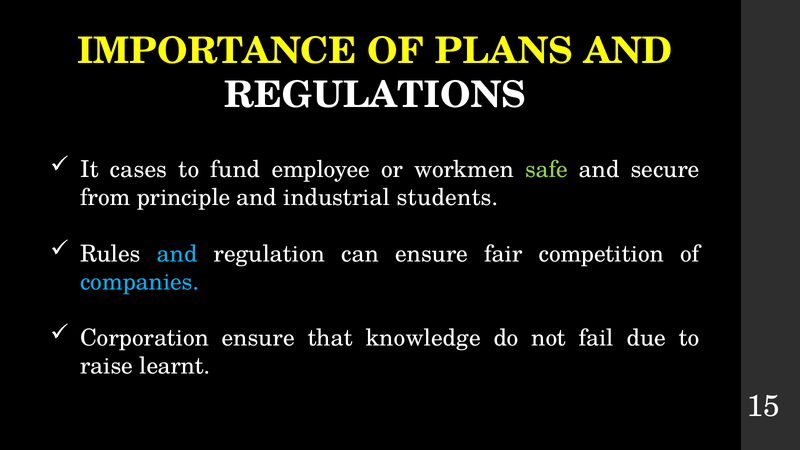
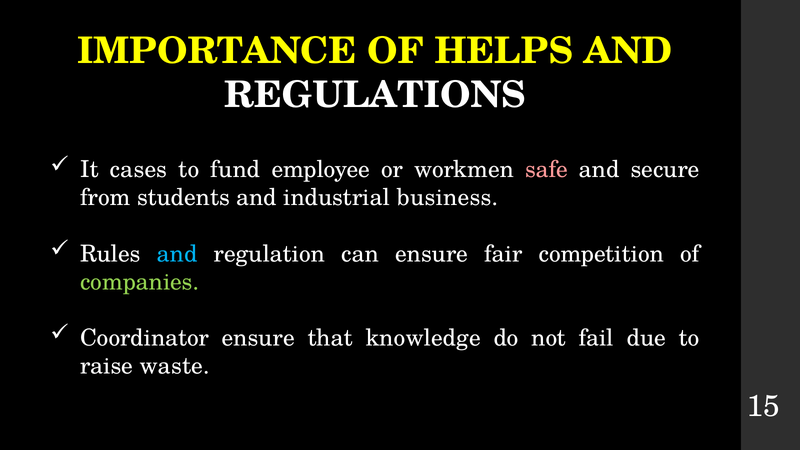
PLANS: PLANS -> HELPS
safe colour: light green -> pink
principle: principle -> students
students: students -> business
companies colour: light blue -> light green
Corporation: Corporation -> Coordinator
learnt: learnt -> waste
